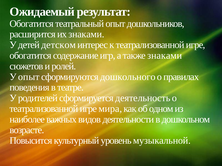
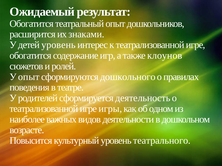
детей детском: детском -> уровень
также знаками: знаками -> клоунов
мира: мира -> игры
музыкальной: музыкальной -> театрального
